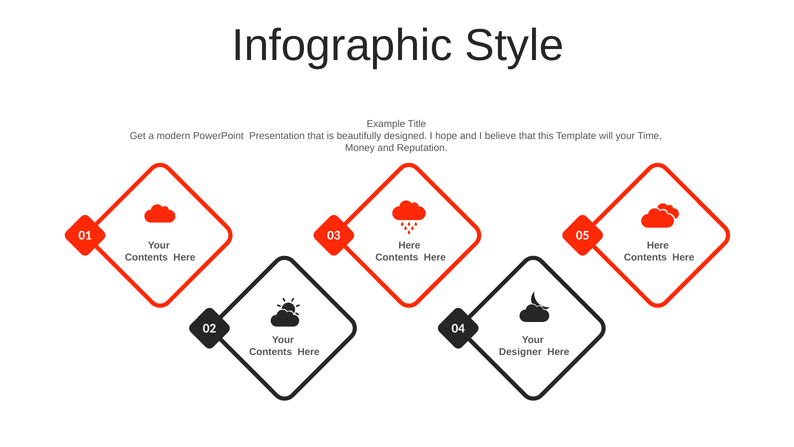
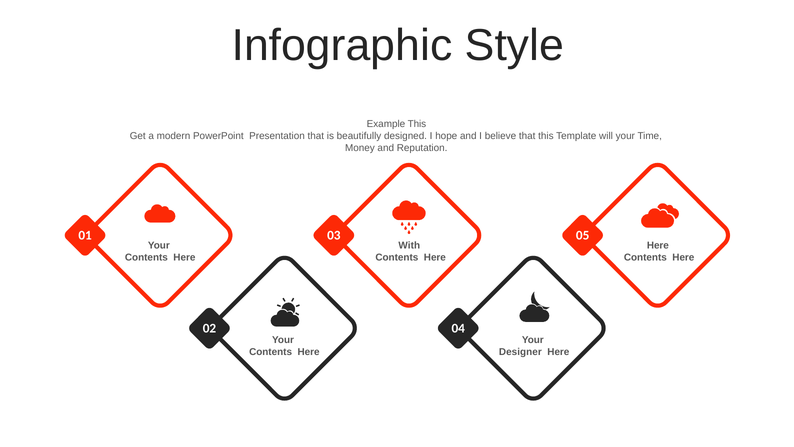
Example Title: Title -> This
Here at (409, 245): Here -> With
